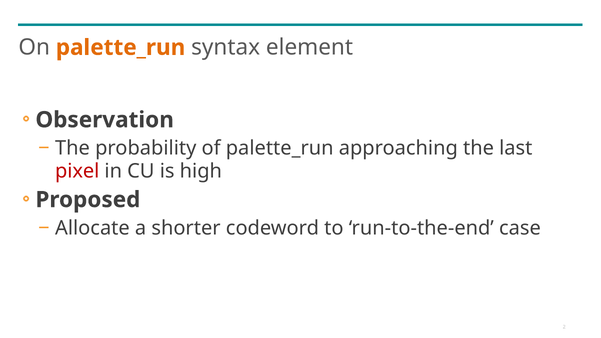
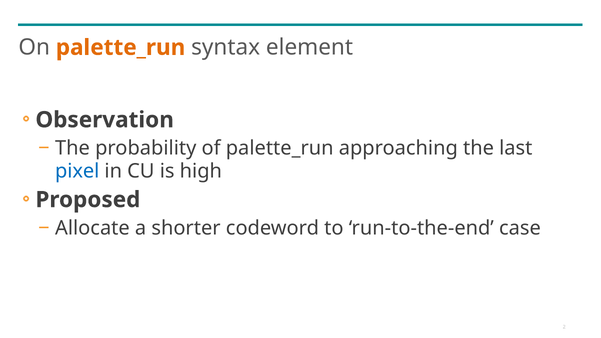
pixel colour: red -> blue
